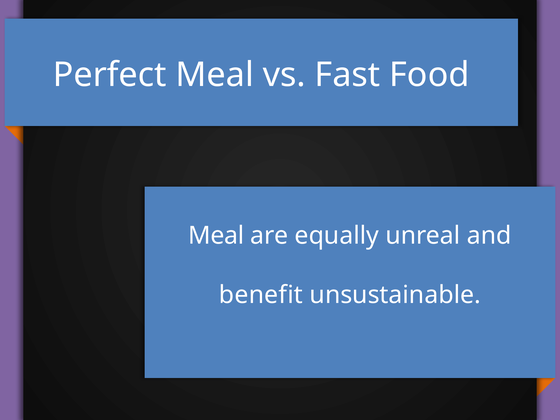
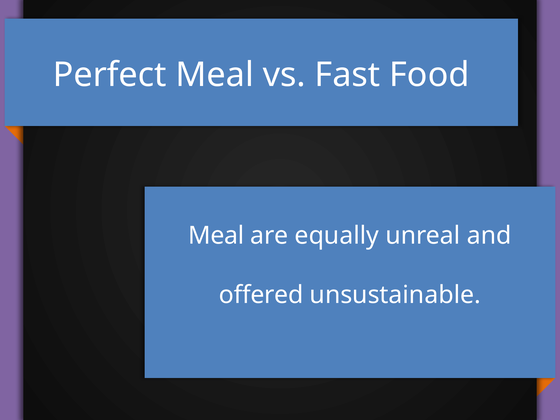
benefit: benefit -> offered
